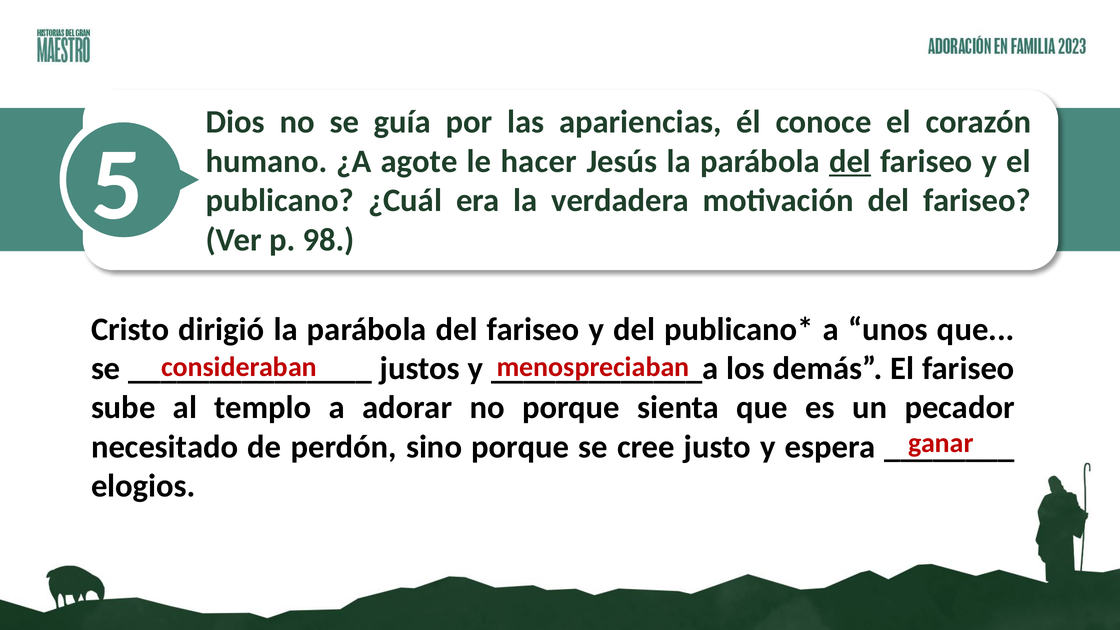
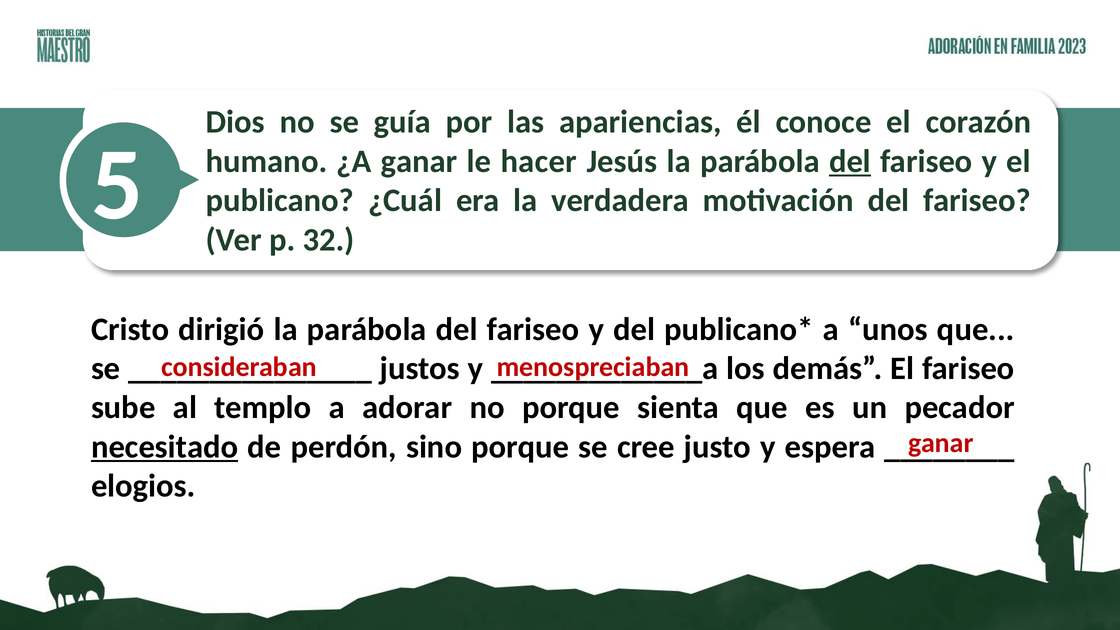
¿A agote: agote -> ganar
98: 98 -> 32
necesitado underline: none -> present
